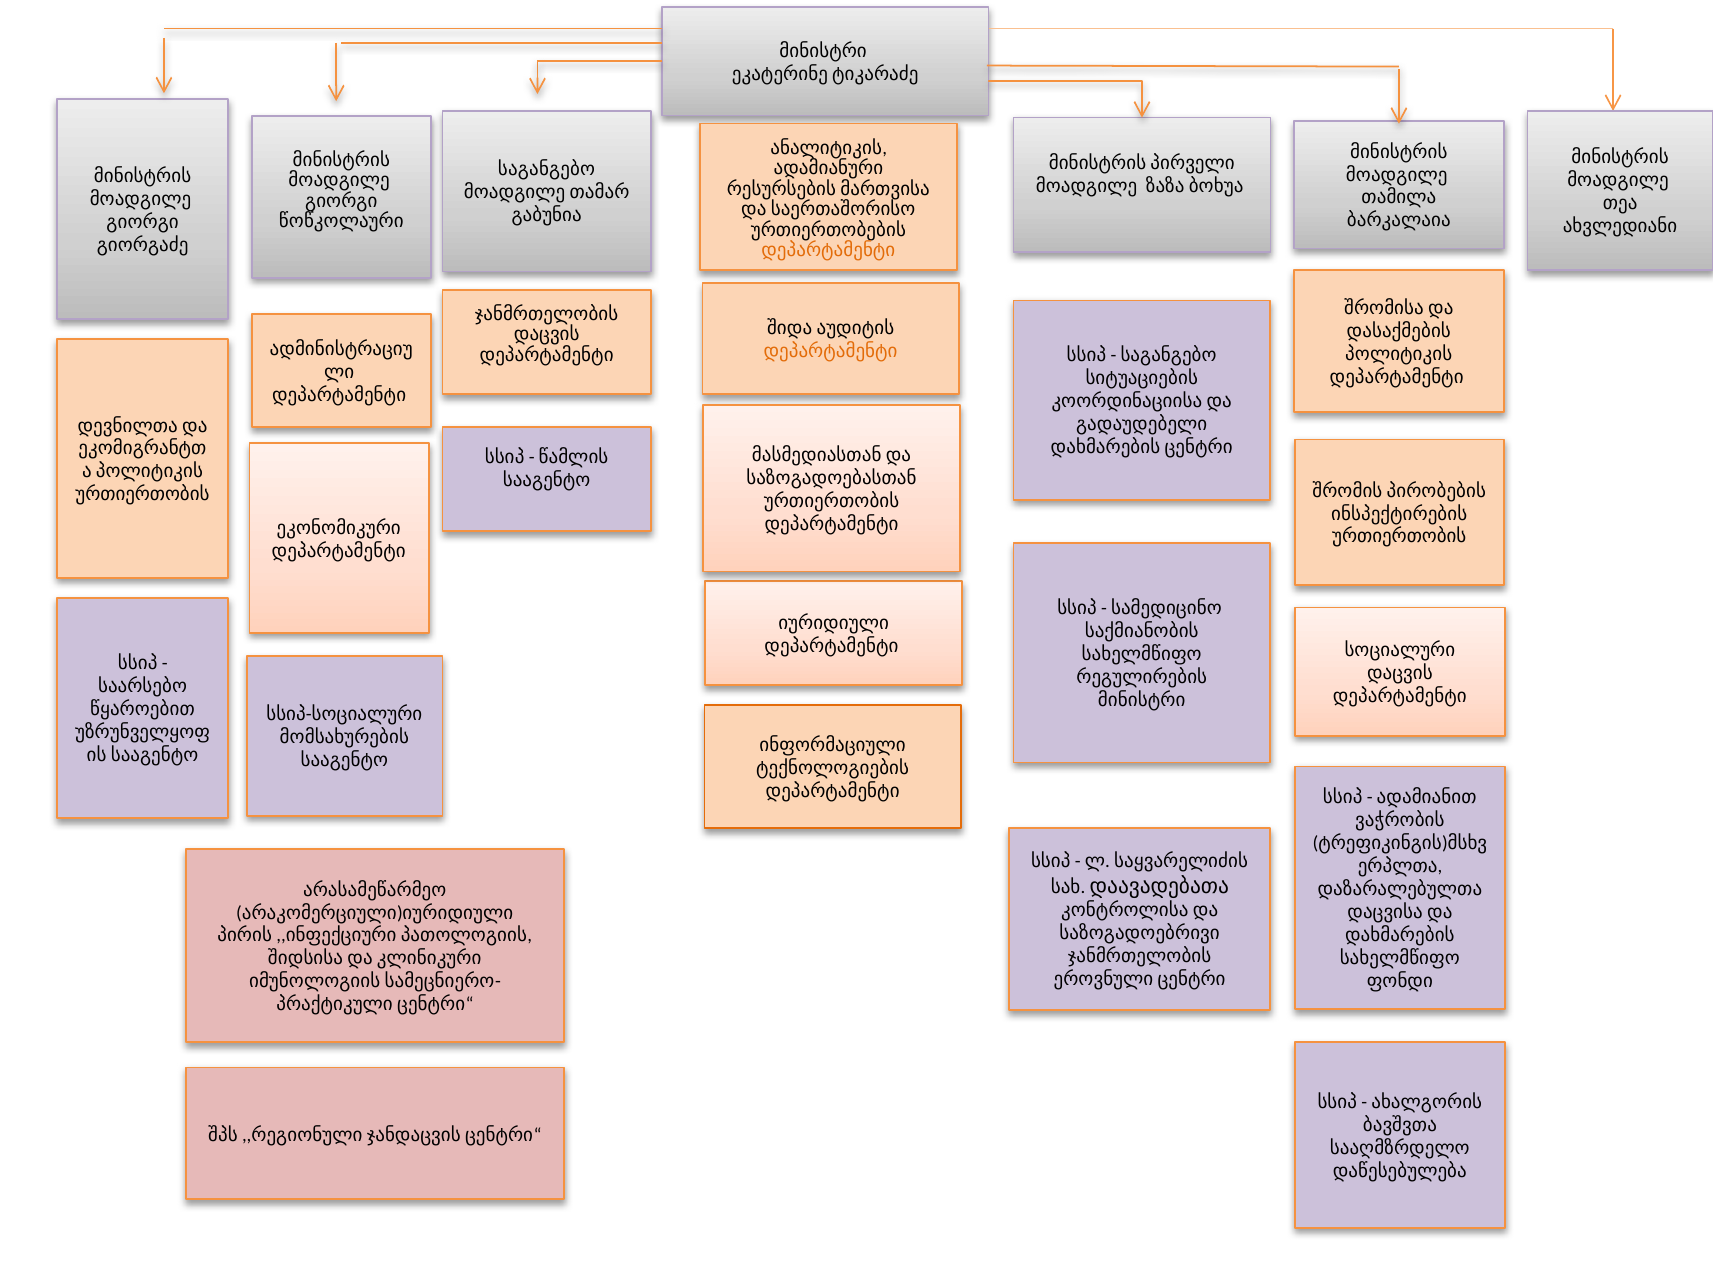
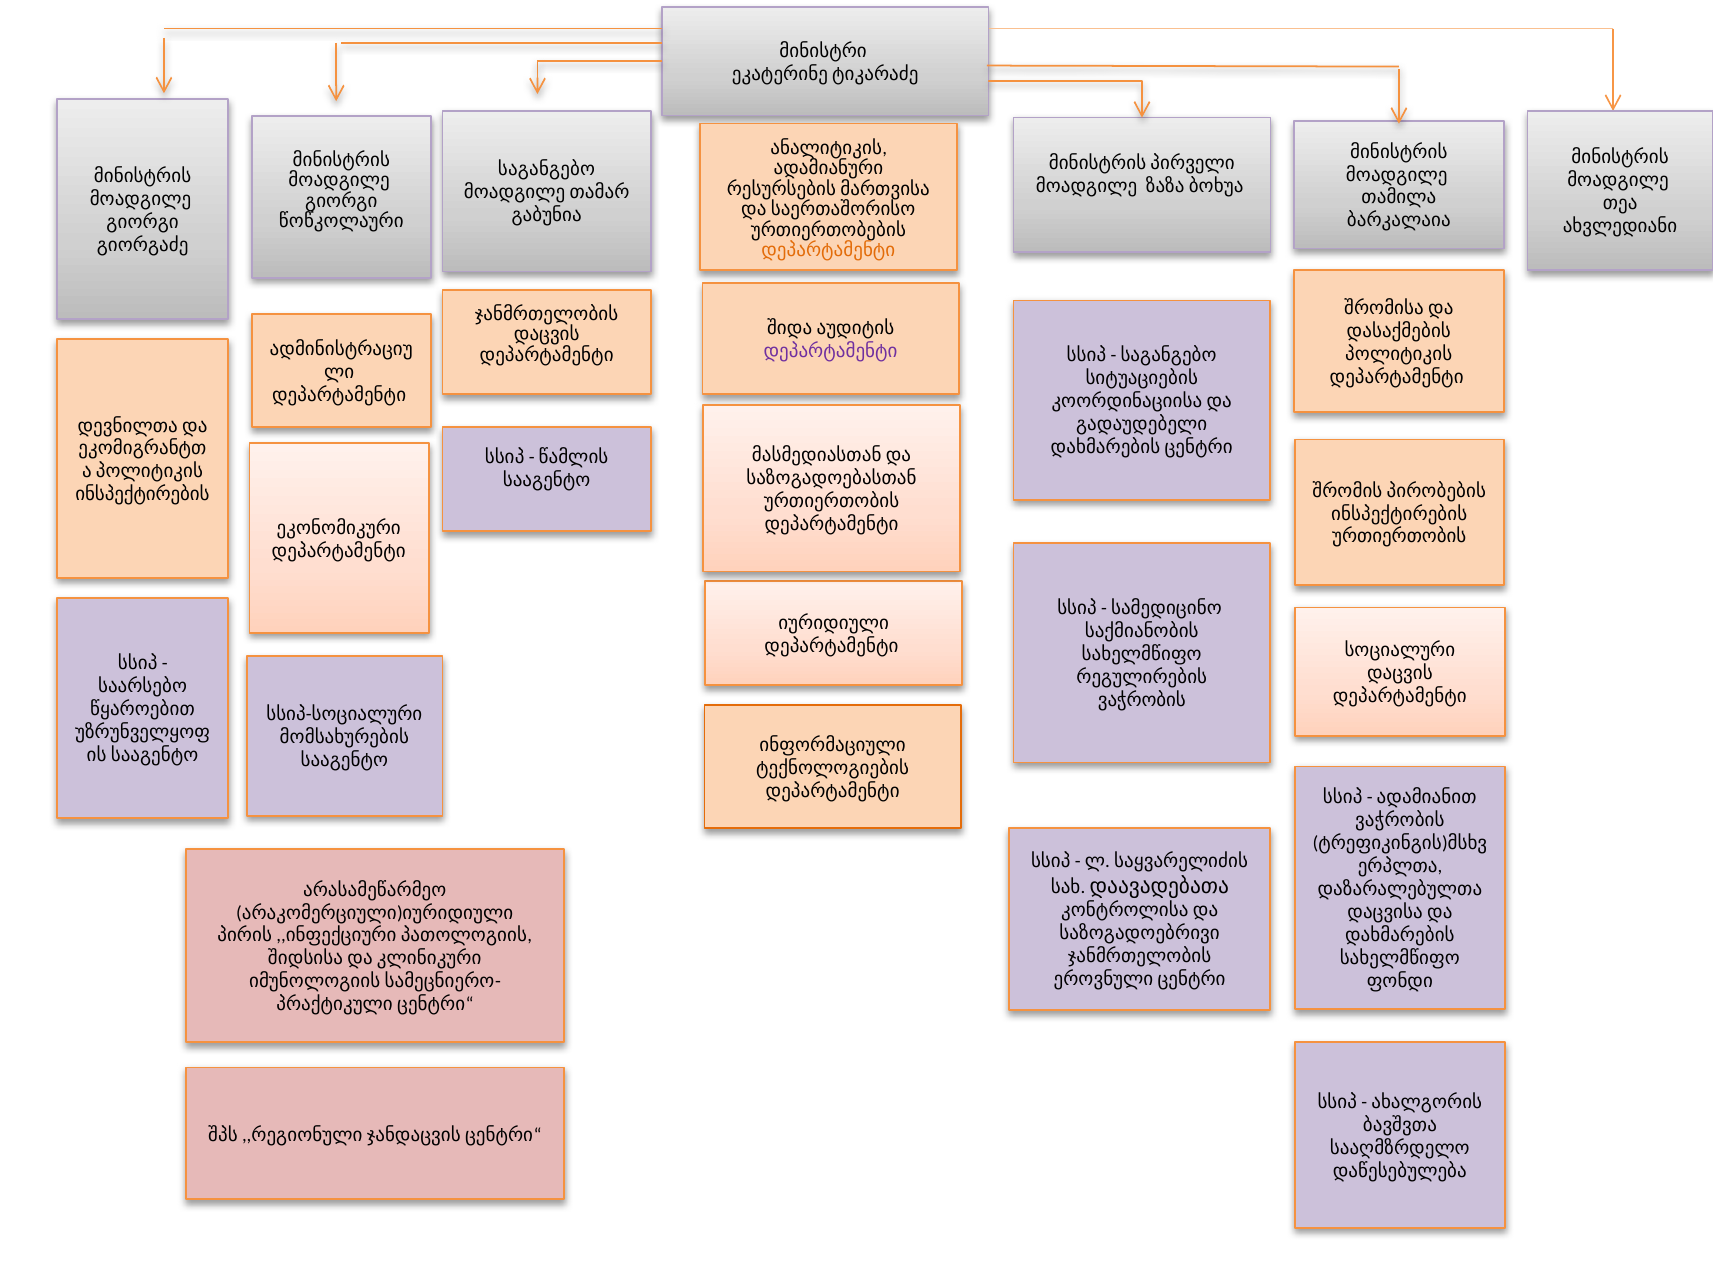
დეპარტამენტი at (831, 351) colour: orange -> purple
ურთიერთობის at (142, 494): ურთიერთობის -> ინსპექტირების
მინისტრი at (1142, 700): მინისტრი -> ვაჭრობის
